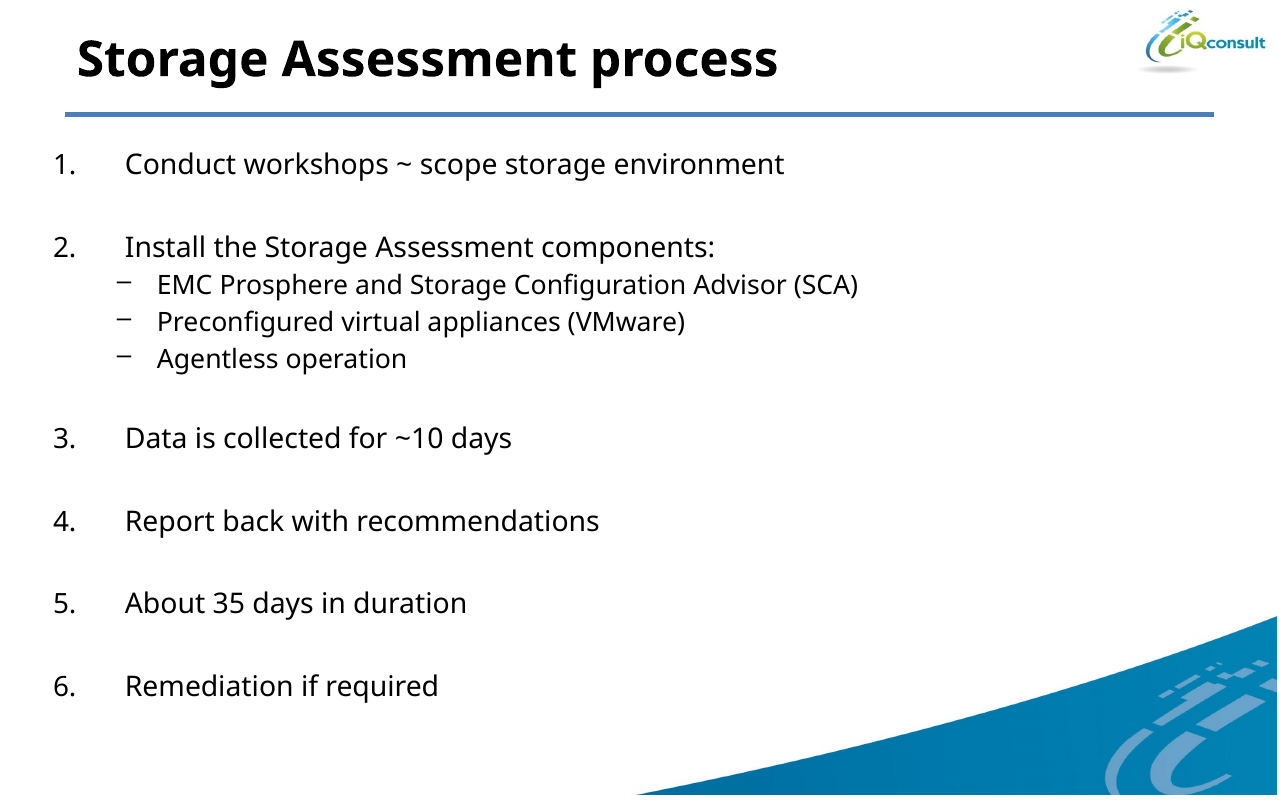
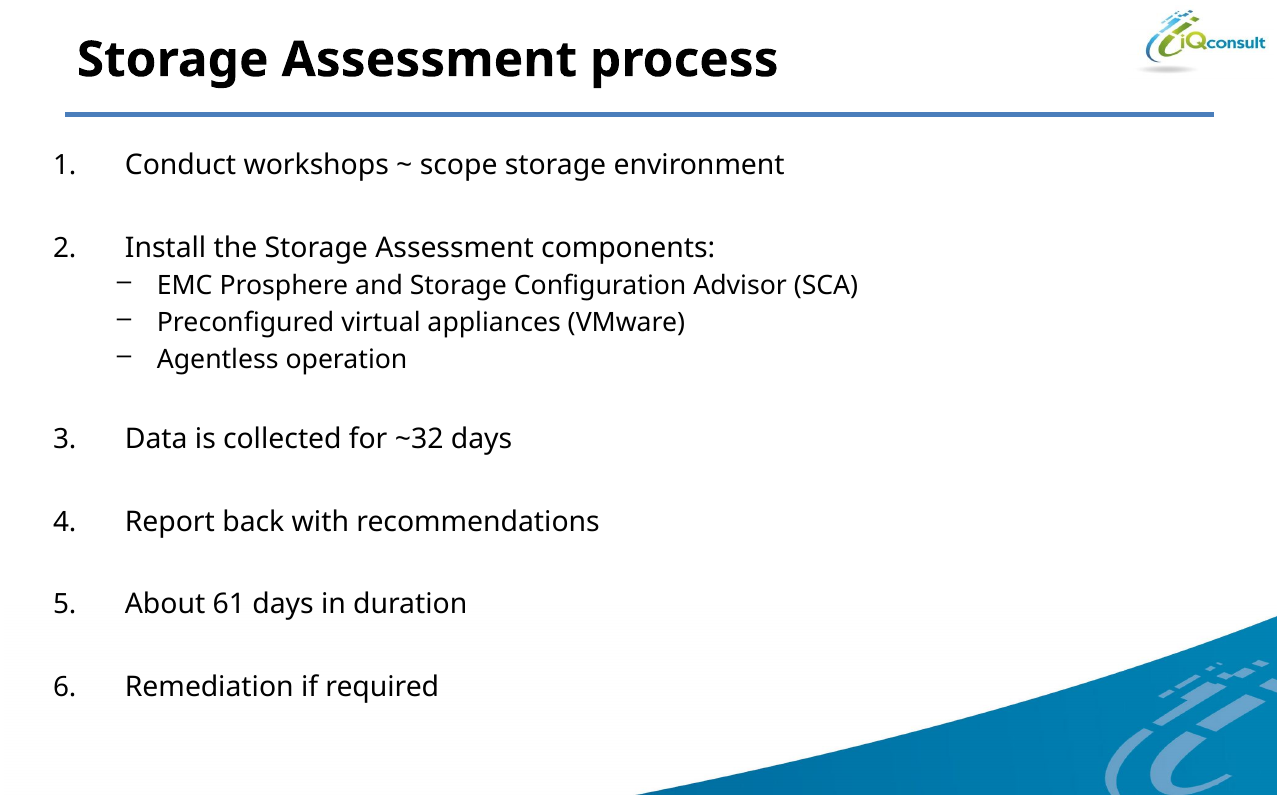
~10: ~10 -> ~32
35: 35 -> 61
